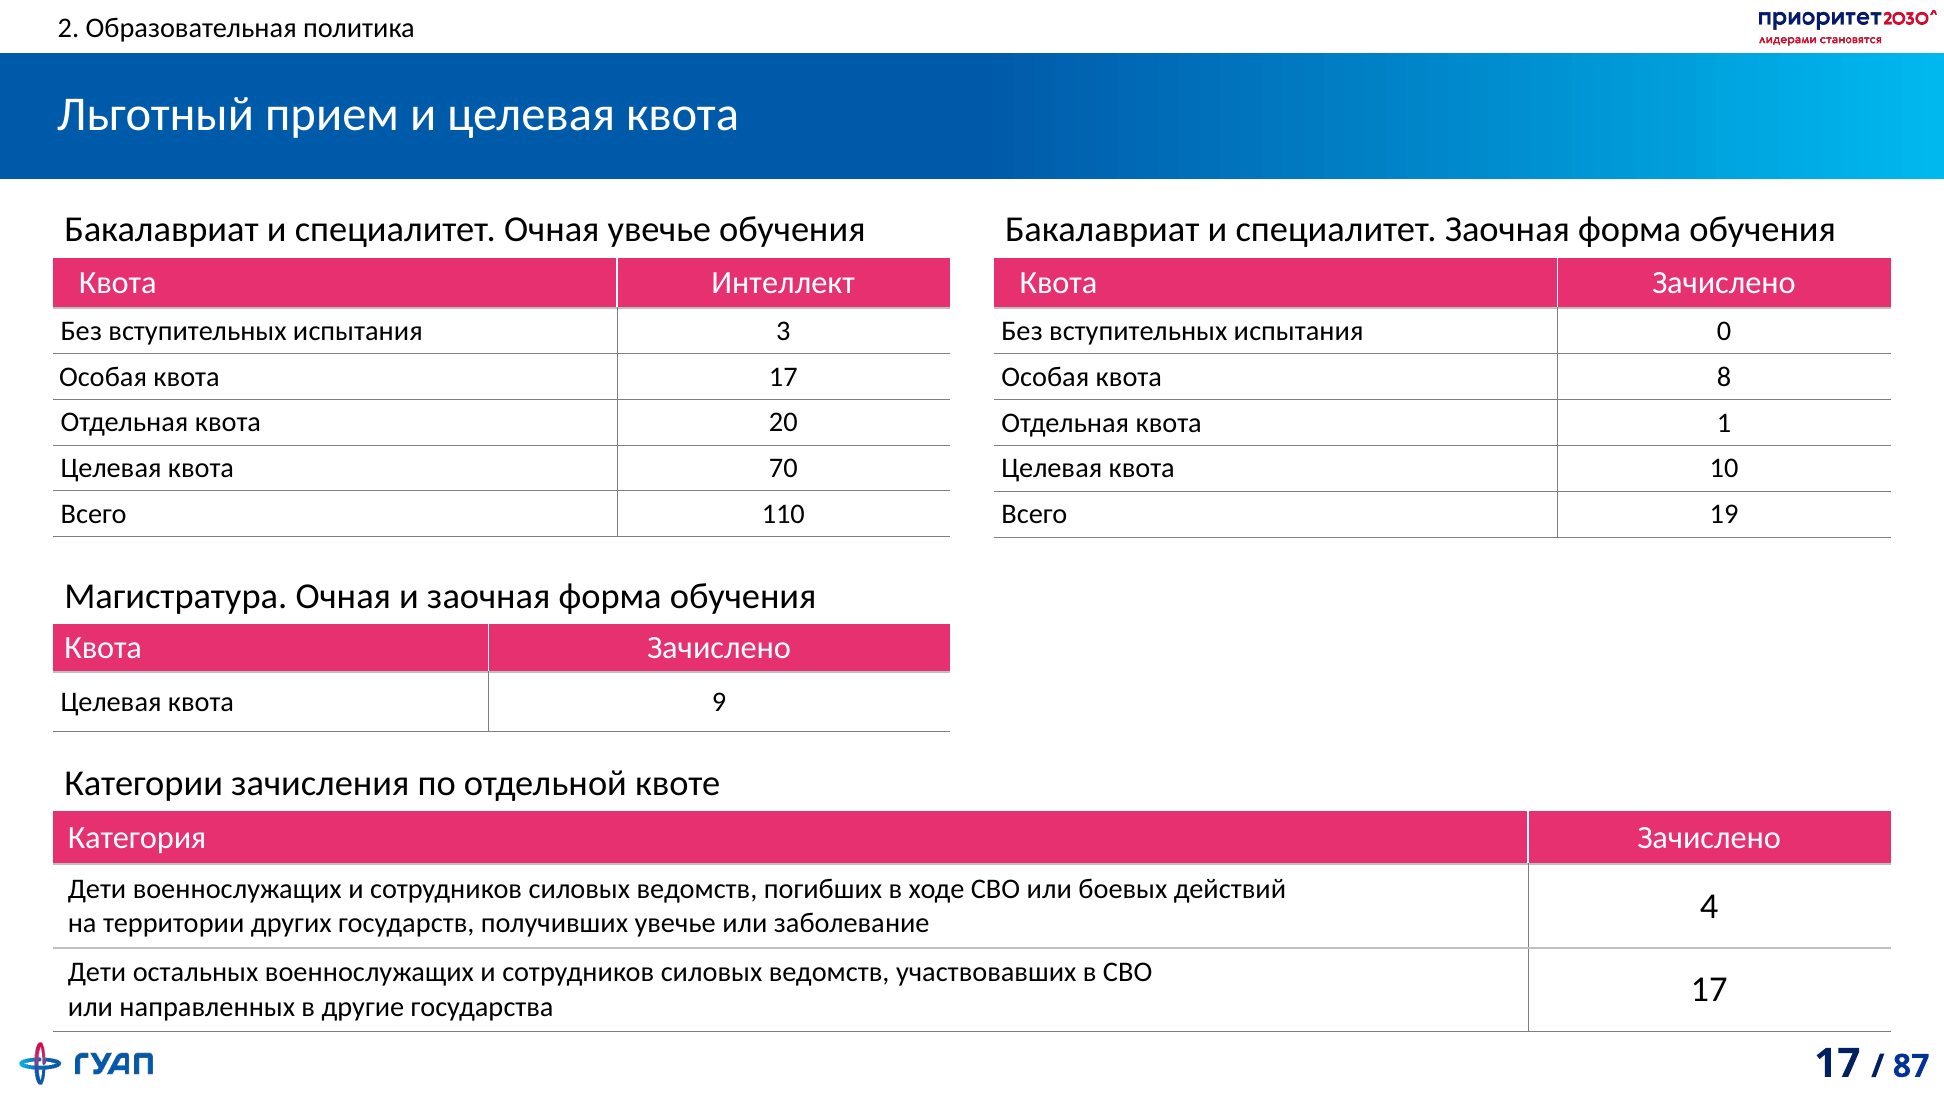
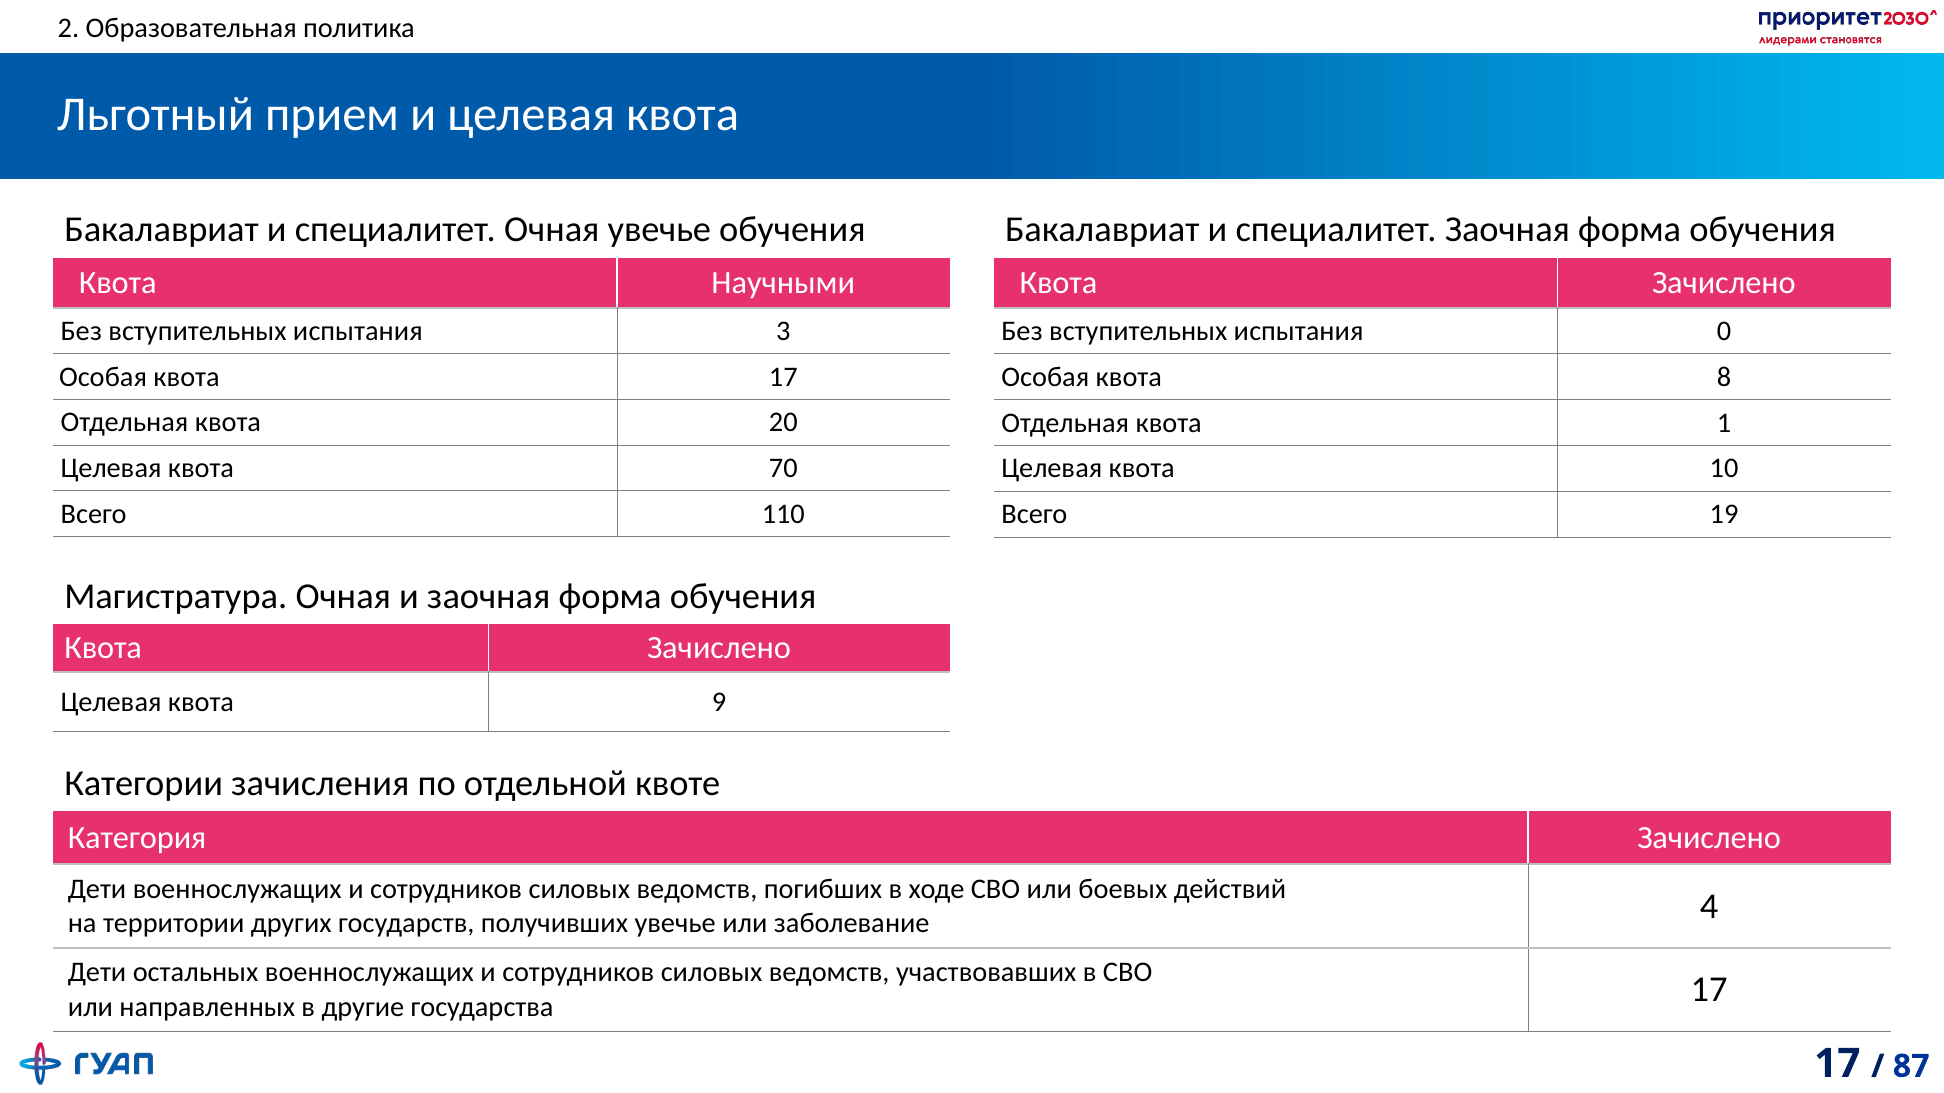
Интеллект: Интеллект -> Научными
